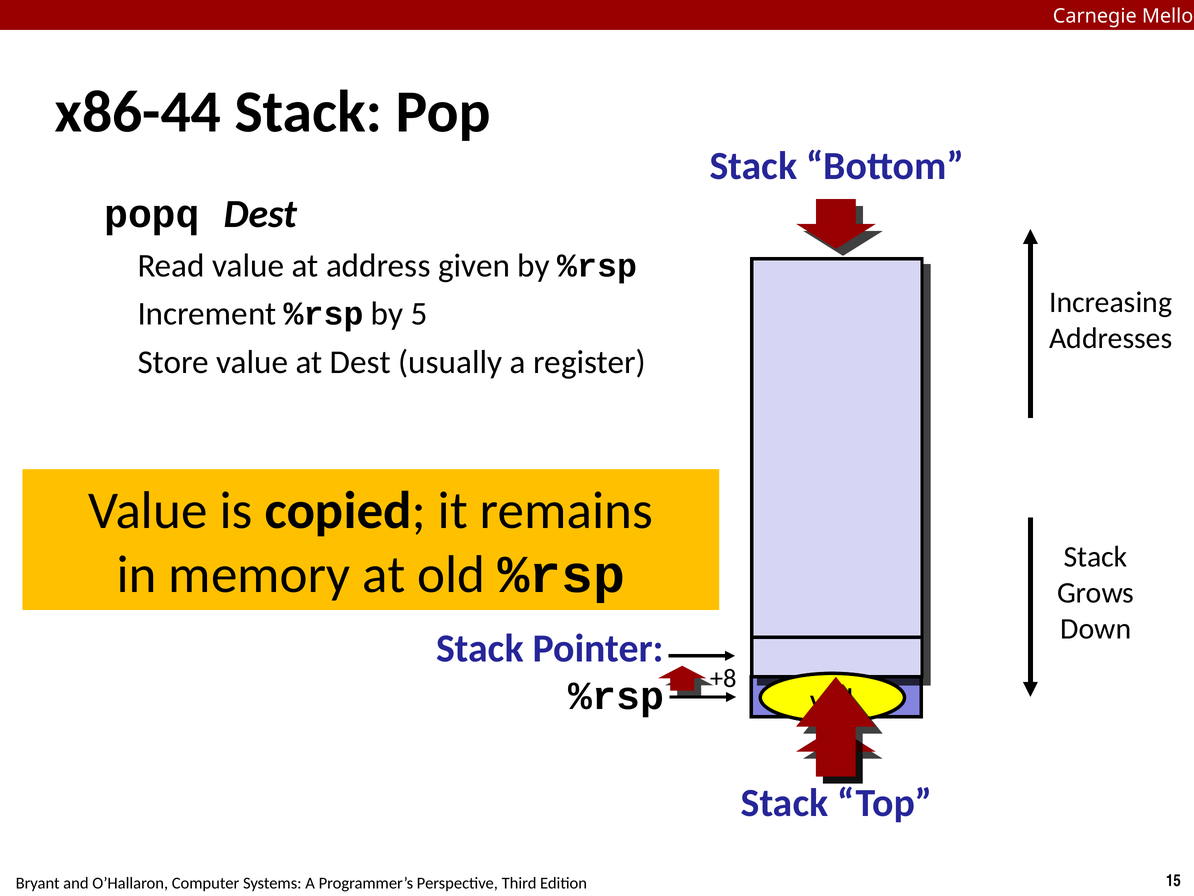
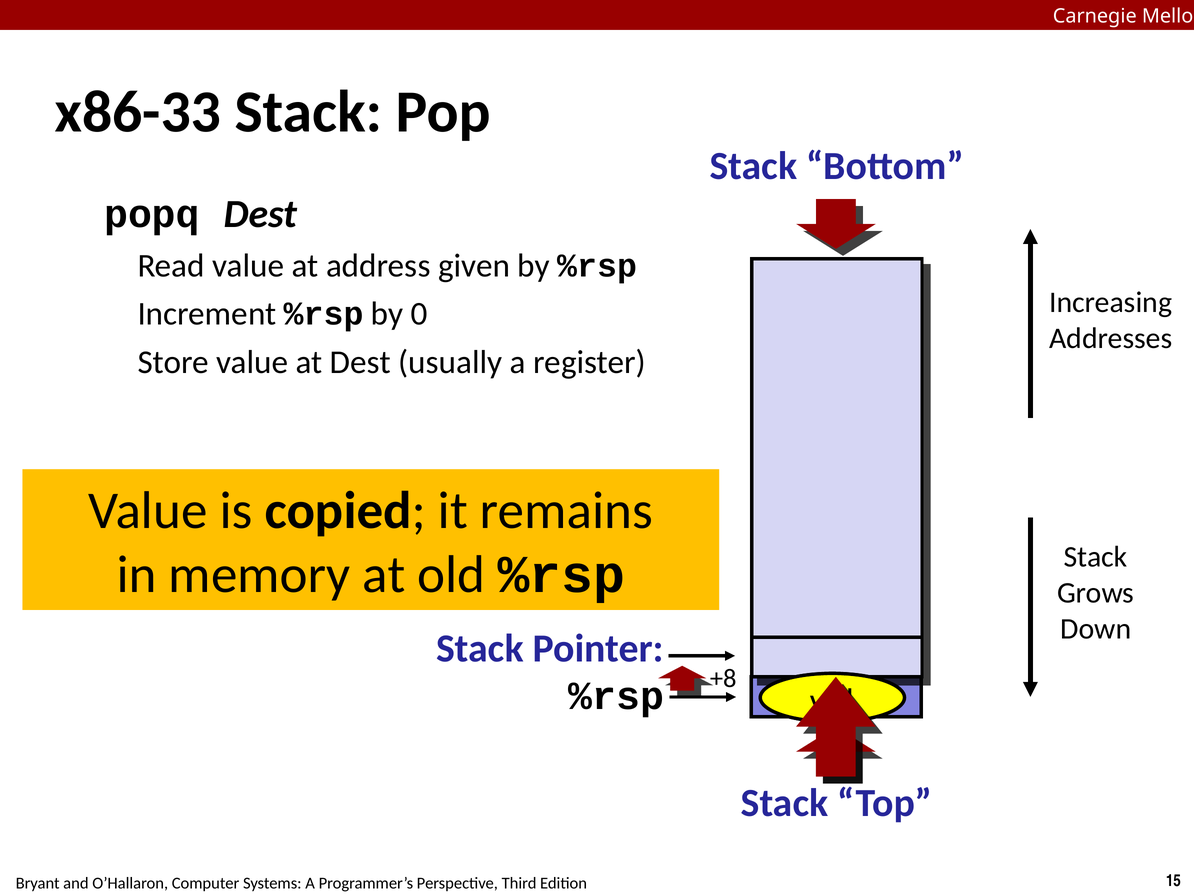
x86-44: x86-44 -> x86-33
5: 5 -> 0
